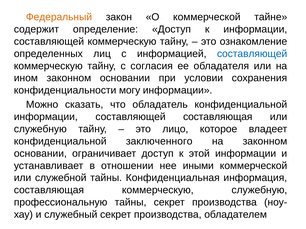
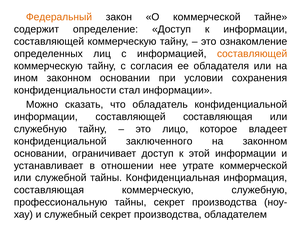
составляющей at (252, 54) colour: blue -> orange
могу: могу -> стал
иными: иными -> утрате
